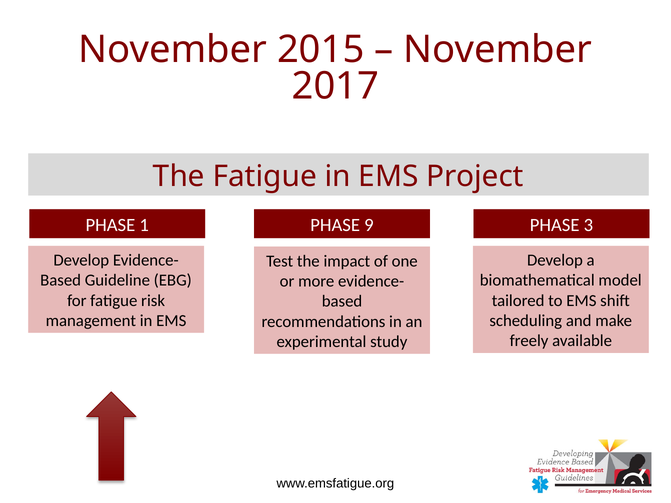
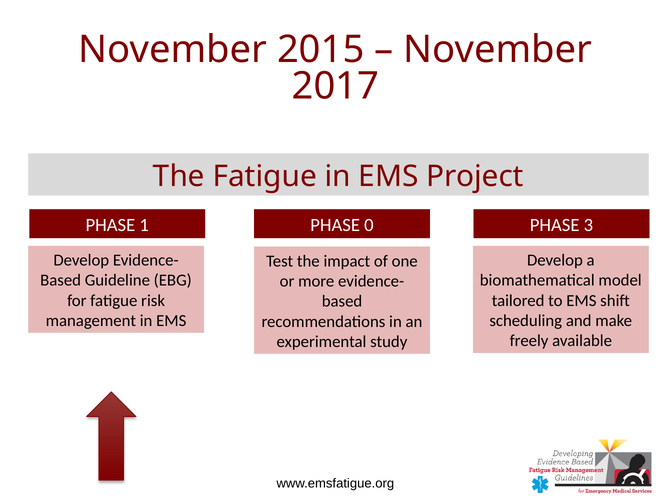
9: 9 -> 0
